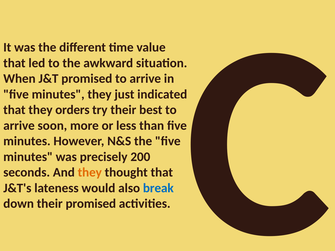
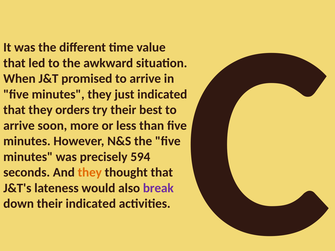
200: 200 -> 594
break colour: blue -> purple
their promised: promised -> indicated
